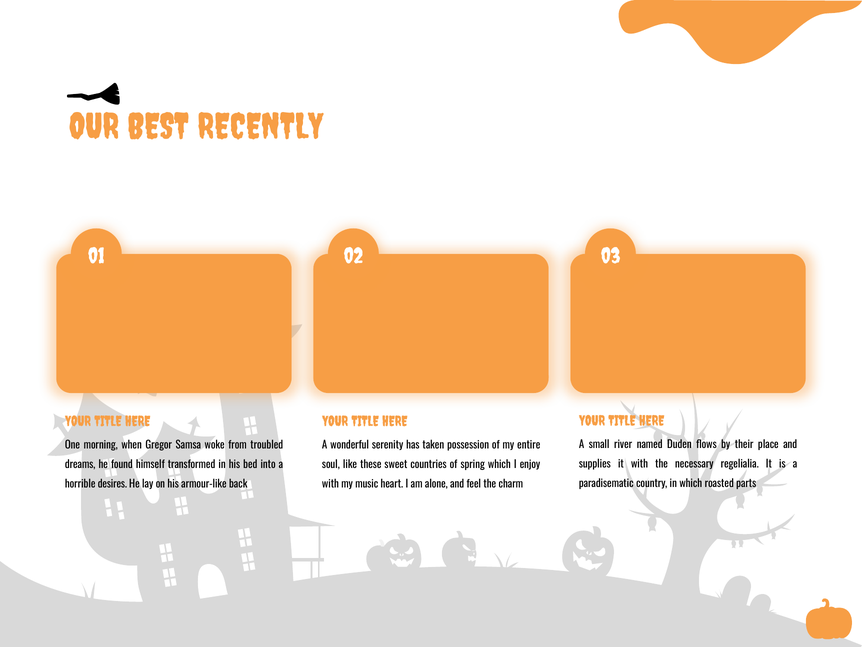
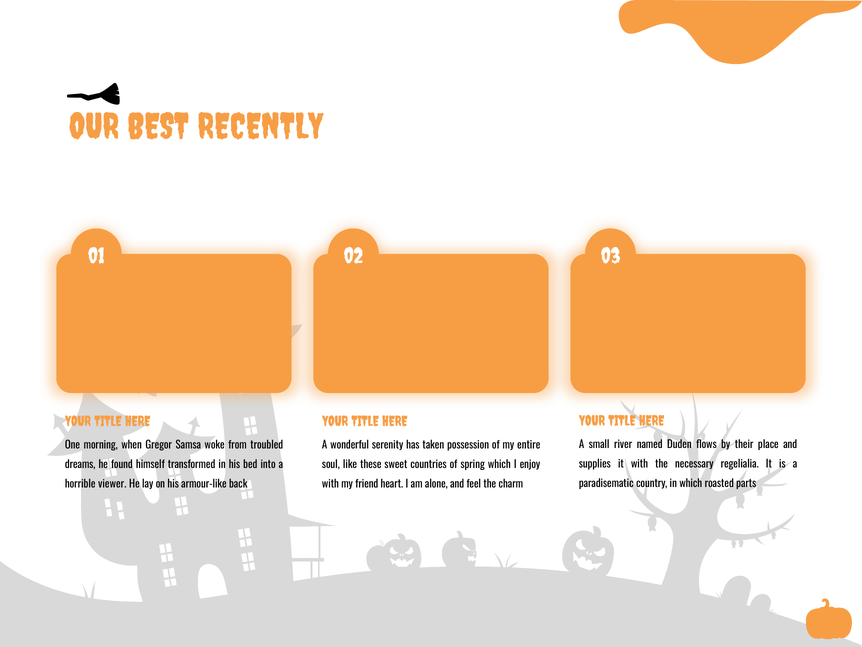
desires: desires -> viewer
music: music -> friend
